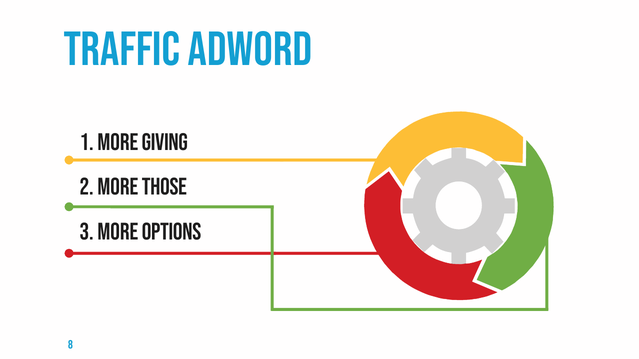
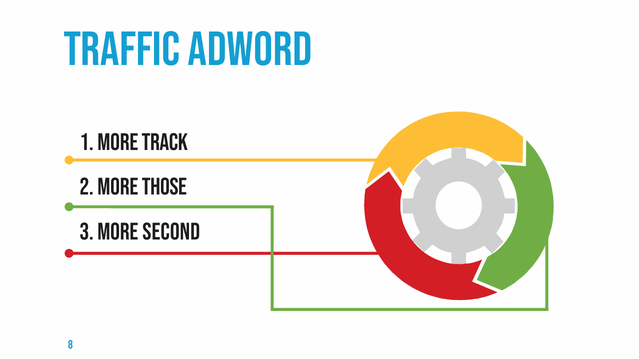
giving: giving -> track
options: options -> second
